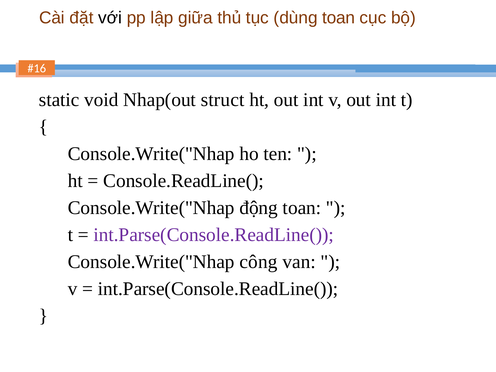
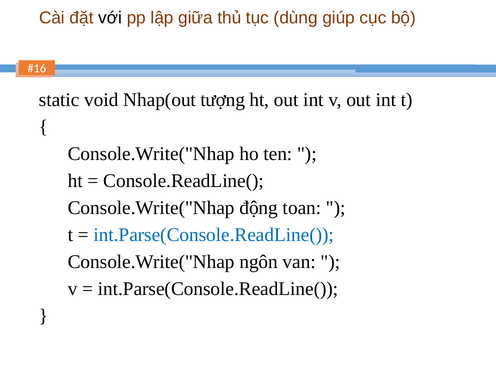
dùng toan: toan -> giúp
struct: struct -> tượng
int.Parse(Console.ReadLine( at (214, 235) colour: purple -> blue
công: công -> ngôn
